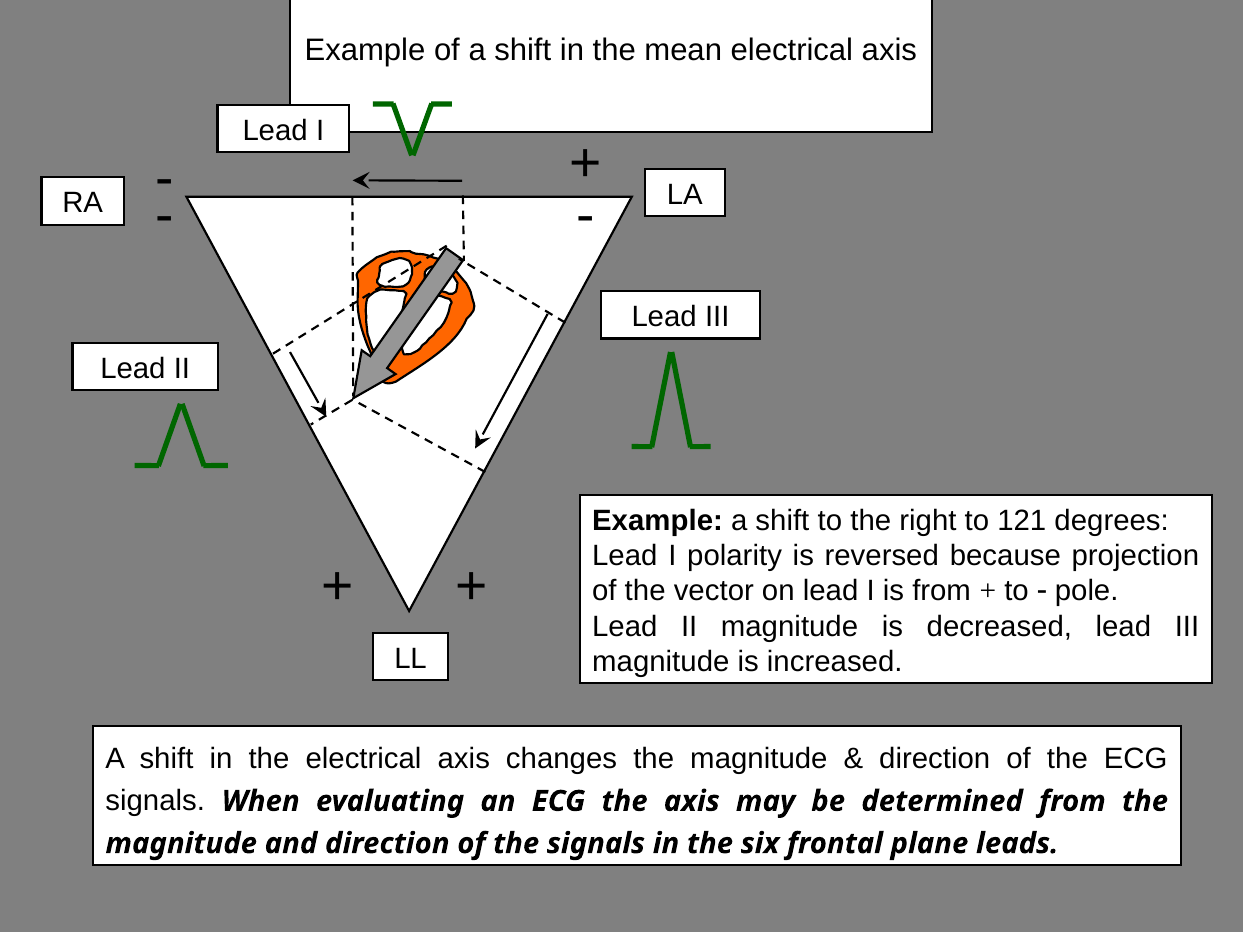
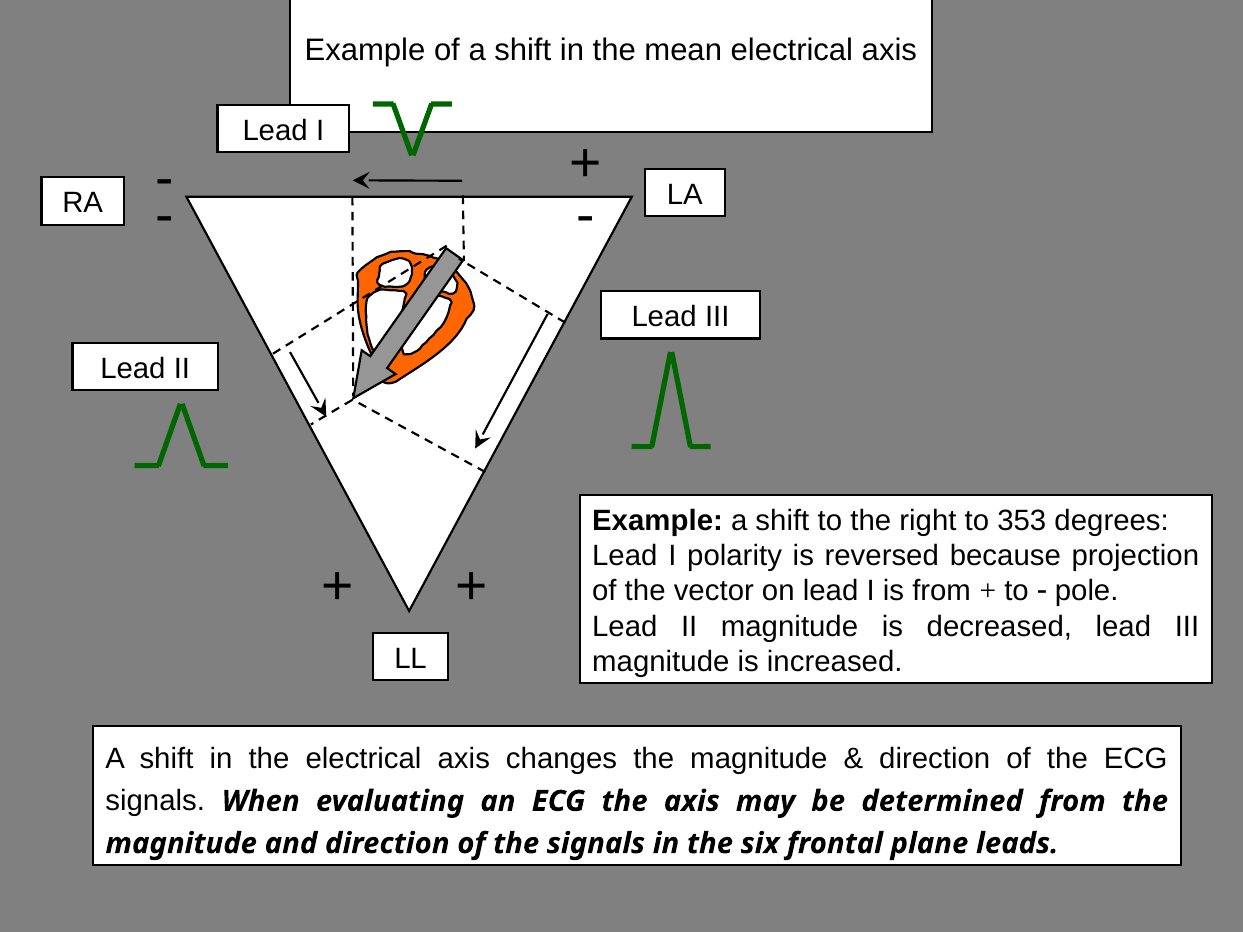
121: 121 -> 353
